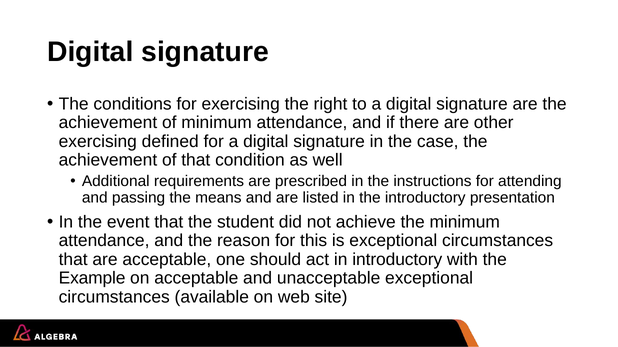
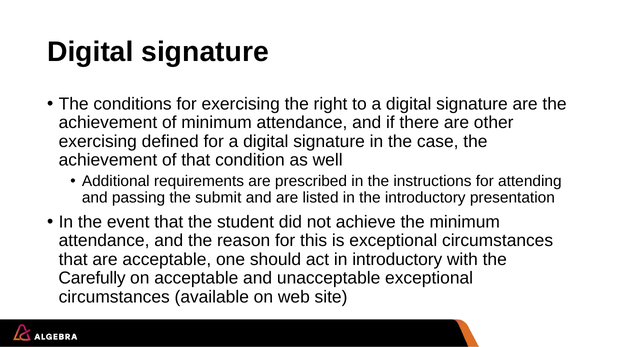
means: means -> submit
Example: Example -> Carefully
